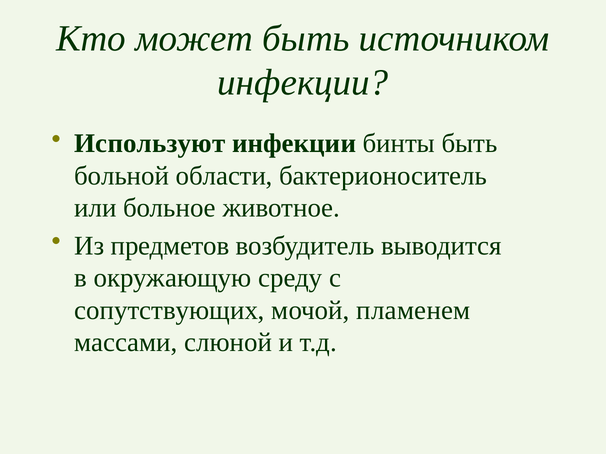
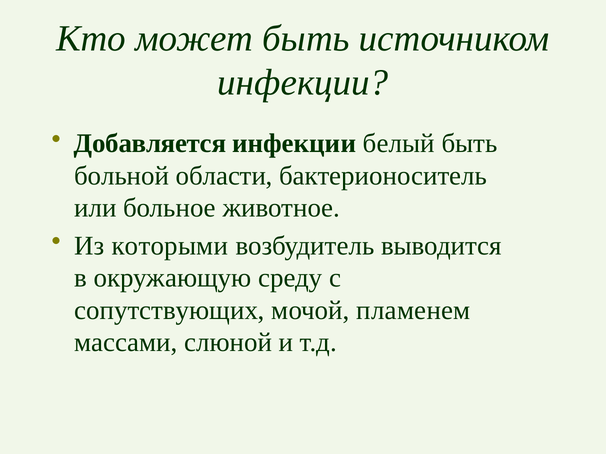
Используют: Используют -> Добавляется
бинты: бинты -> белый
предметов: предметов -> которыми
